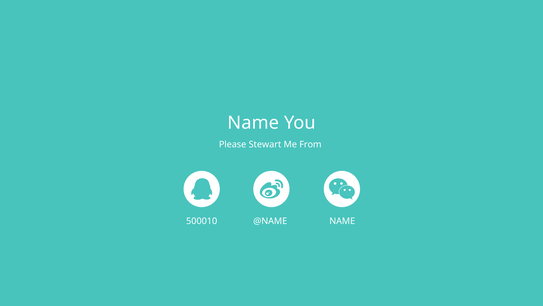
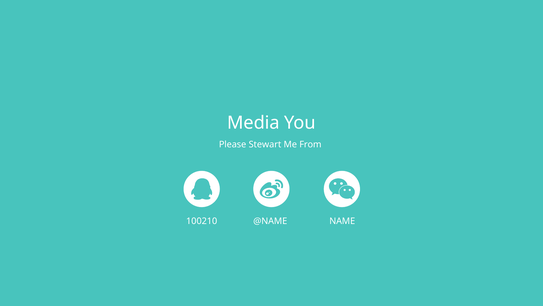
Name at (253, 123): Name -> Media
500010: 500010 -> 100210
